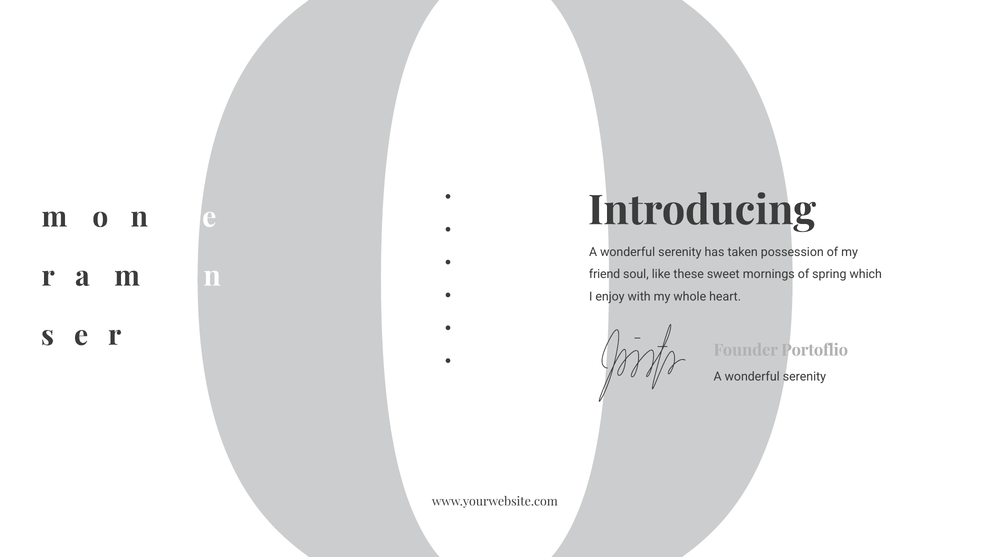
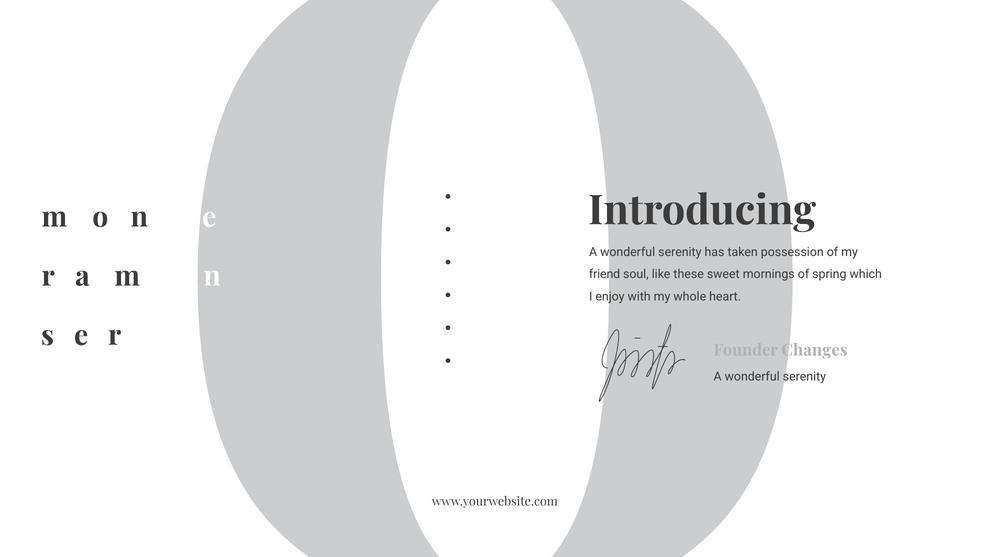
Portoflio: Portoflio -> Changes
